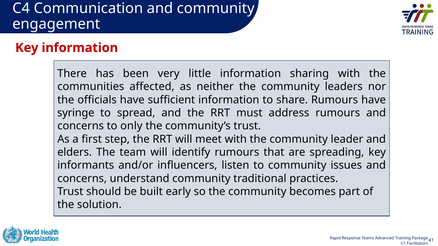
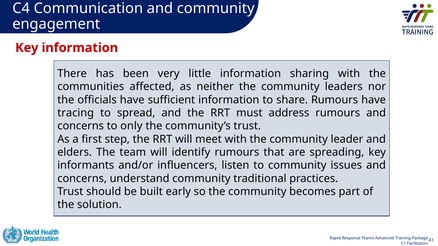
syringe: syringe -> tracing
